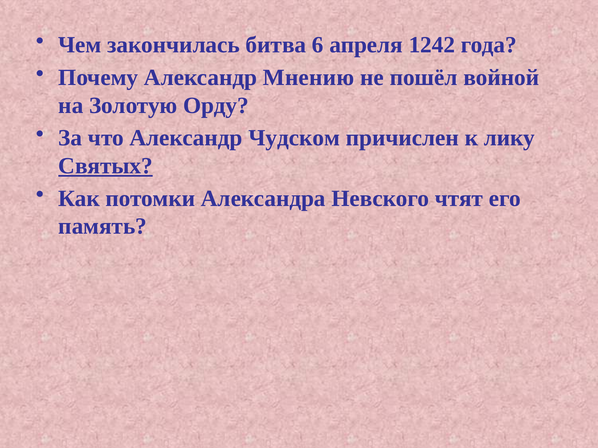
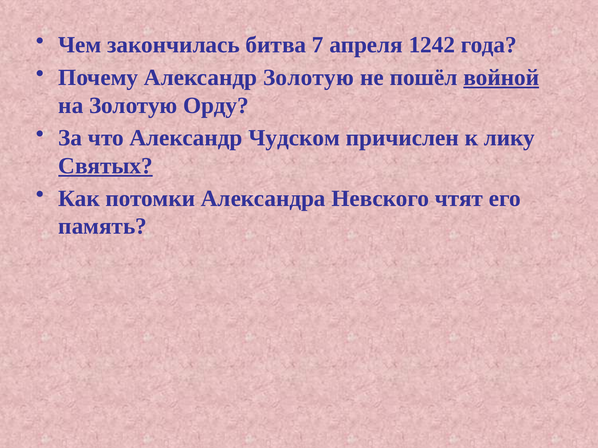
6: 6 -> 7
Александр Мнению: Мнению -> Золотую
войной underline: none -> present
